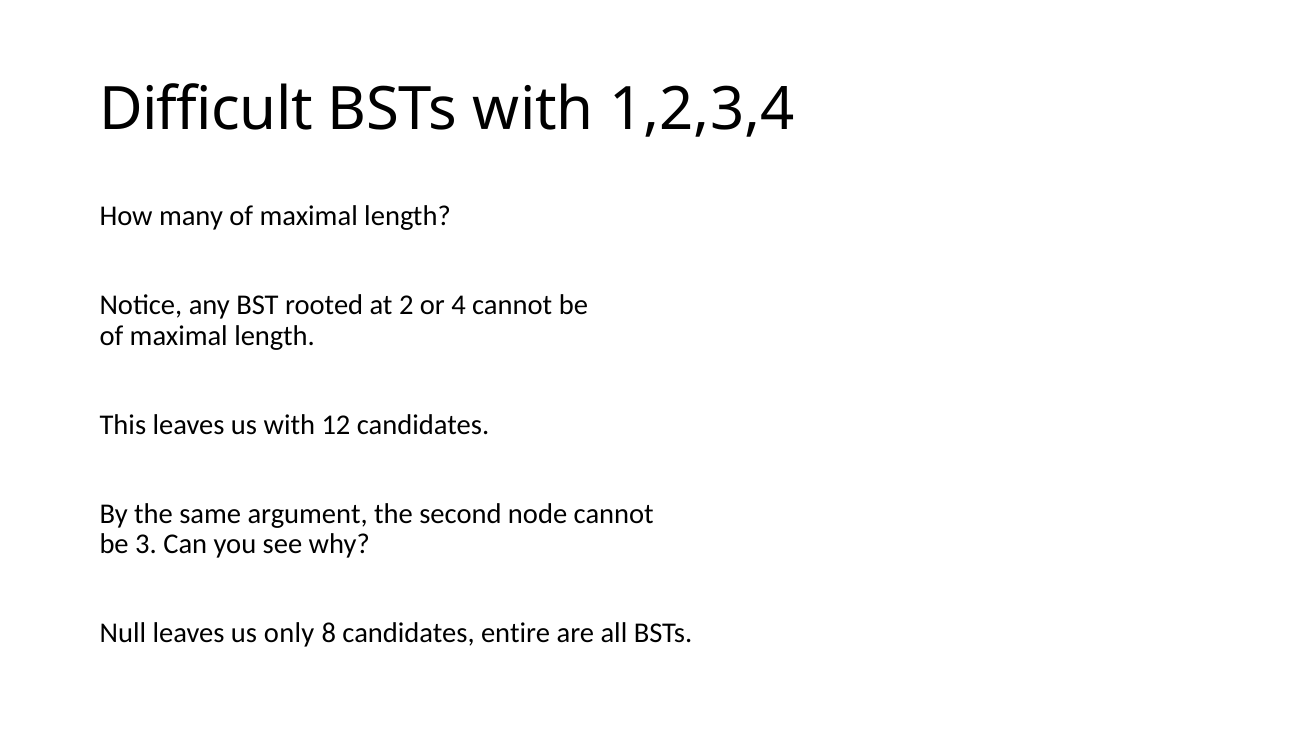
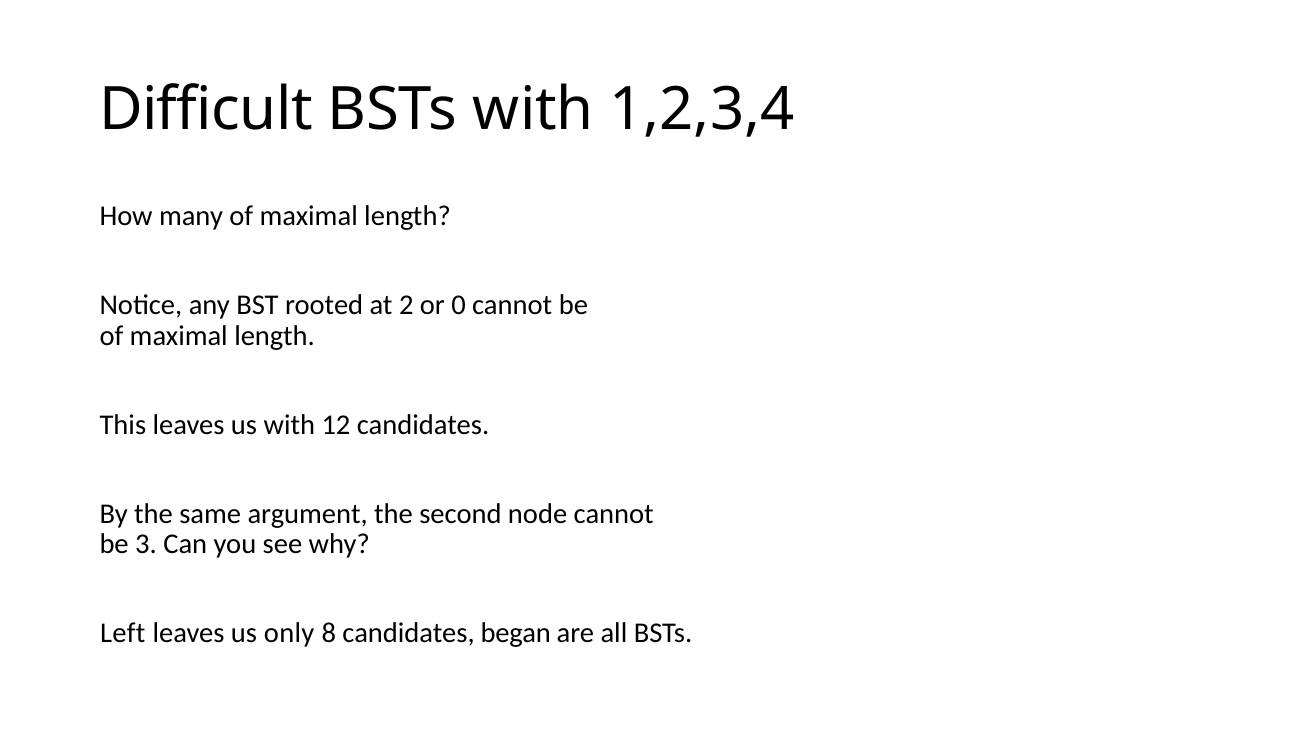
4: 4 -> 0
Null: Null -> Left
entire: entire -> began
